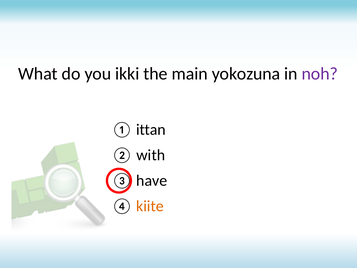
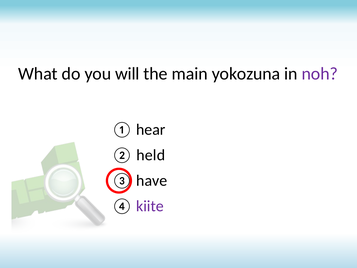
ikki: ikki -> will
ittan: ittan -> hear
with: with -> held
kiite colour: orange -> purple
